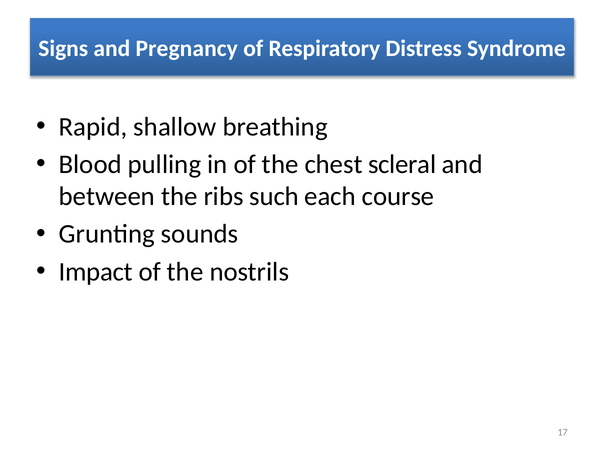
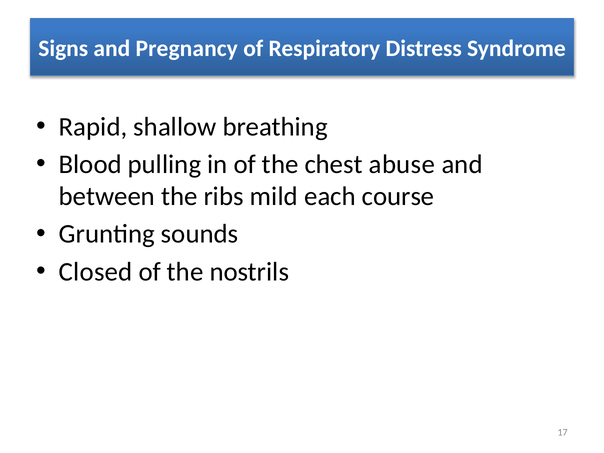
scleral: scleral -> abuse
such: such -> mild
Impact: Impact -> Closed
